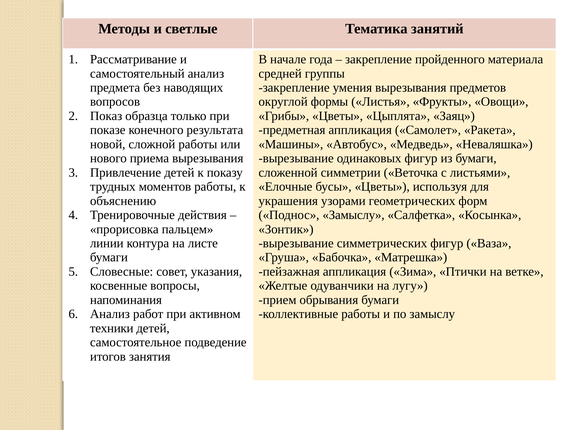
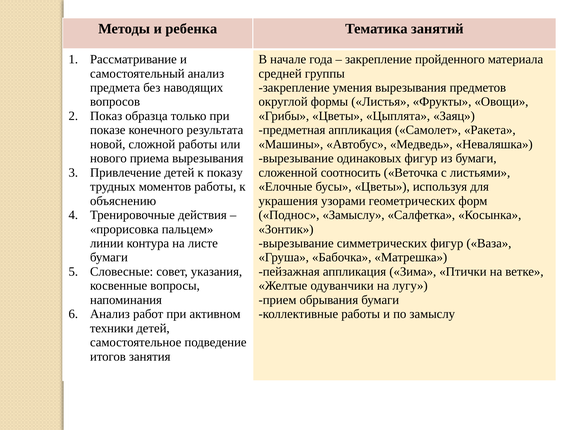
светлые: светлые -> ребенка
симметрии: симметрии -> соотносить
